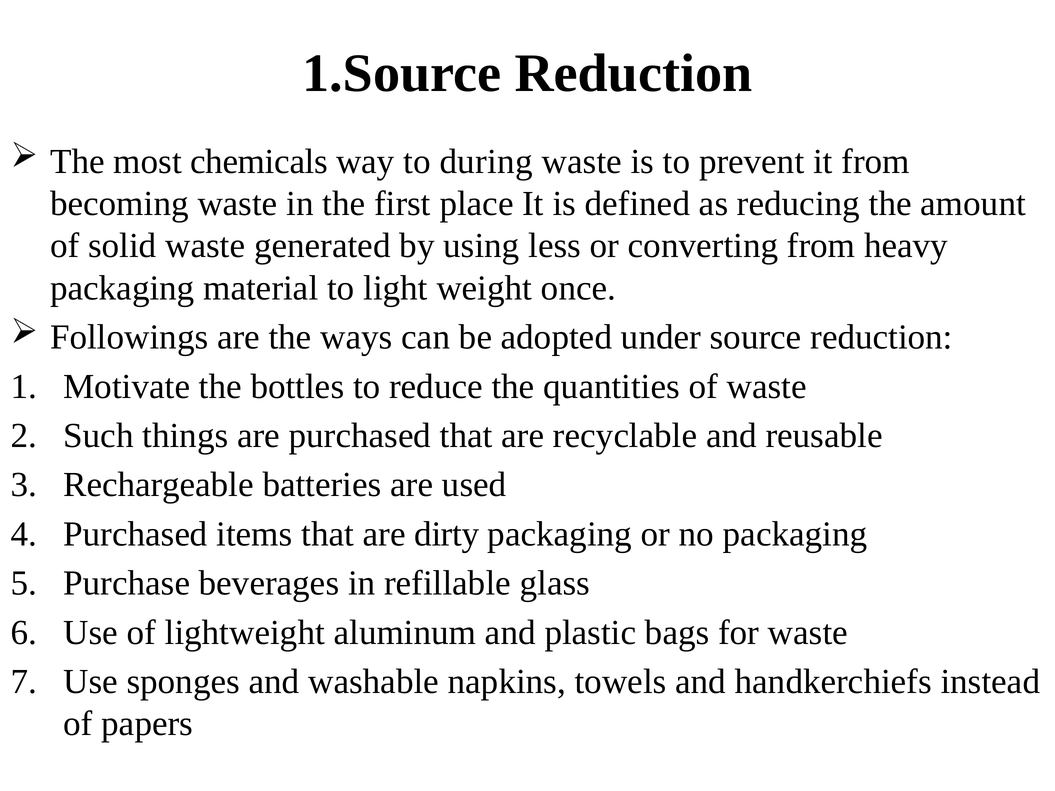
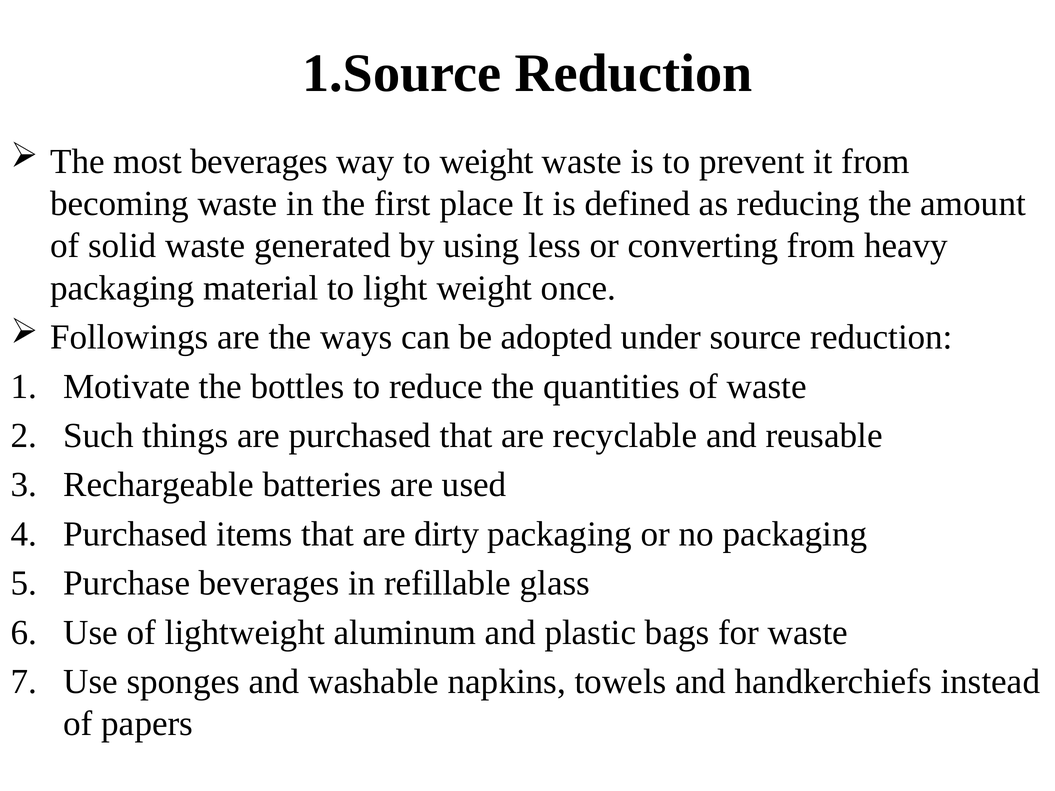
most chemicals: chemicals -> beverages
to during: during -> weight
